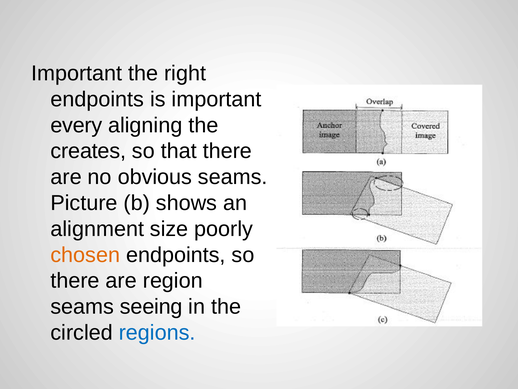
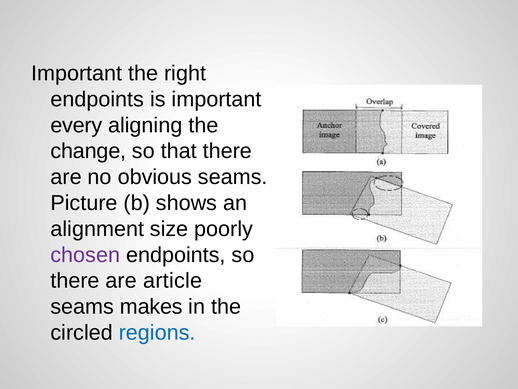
creates: creates -> change
chosen colour: orange -> purple
region: region -> article
seeing: seeing -> makes
